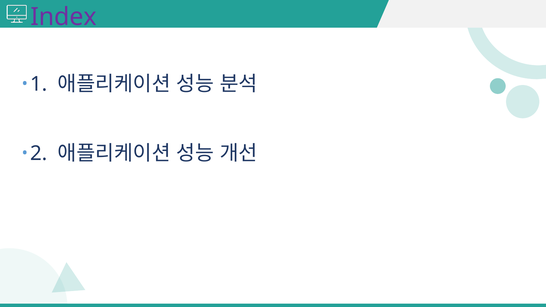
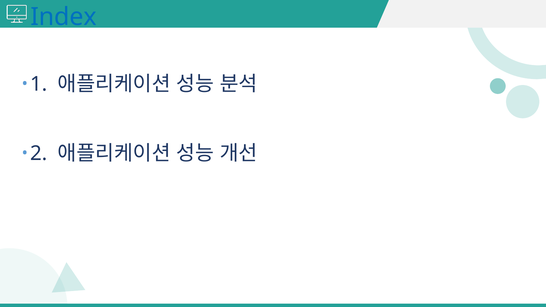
Index colour: purple -> blue
